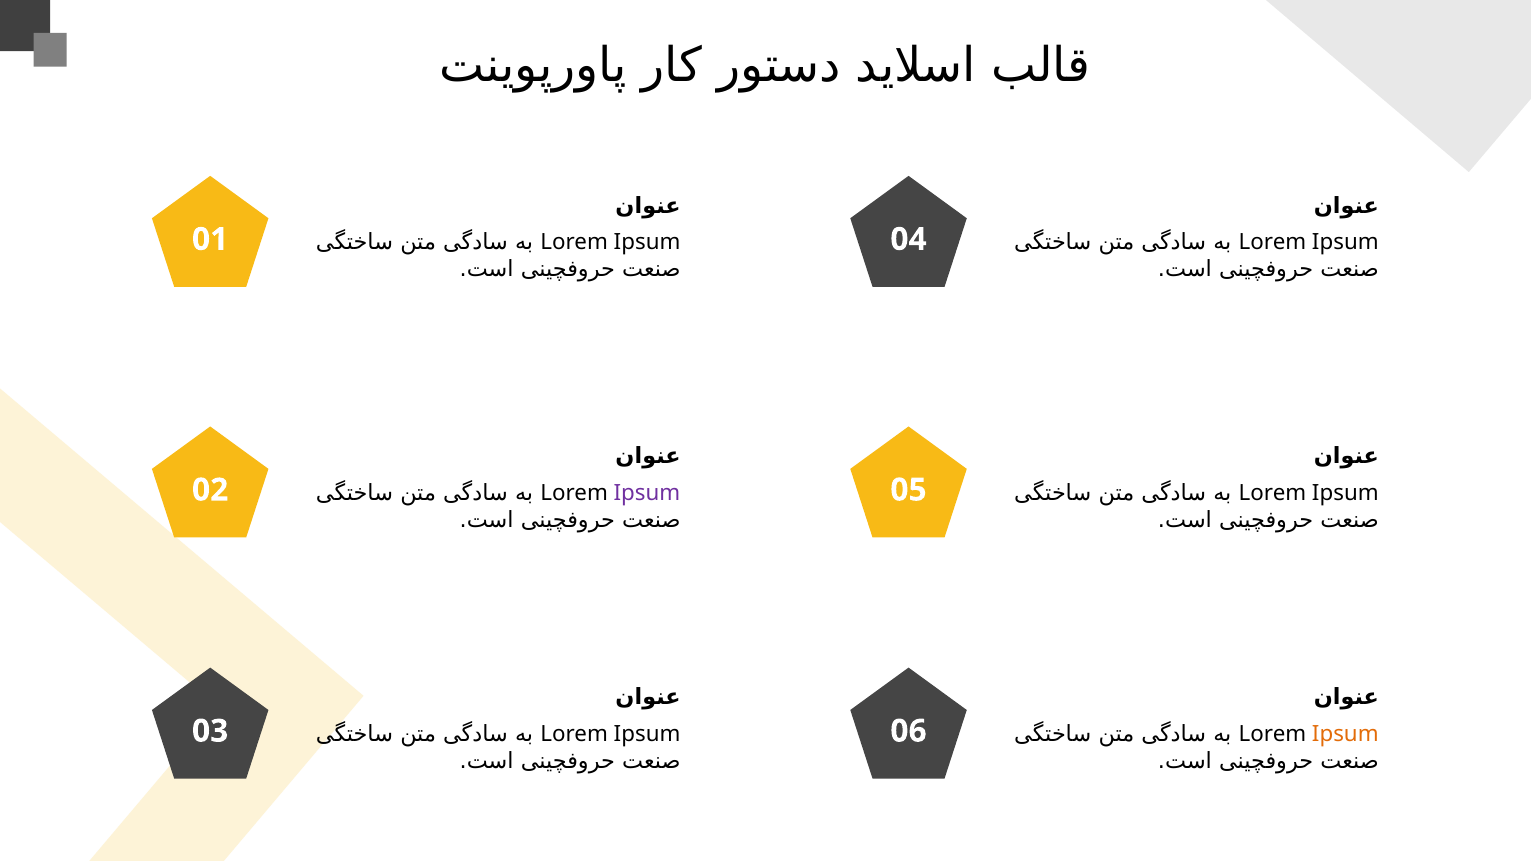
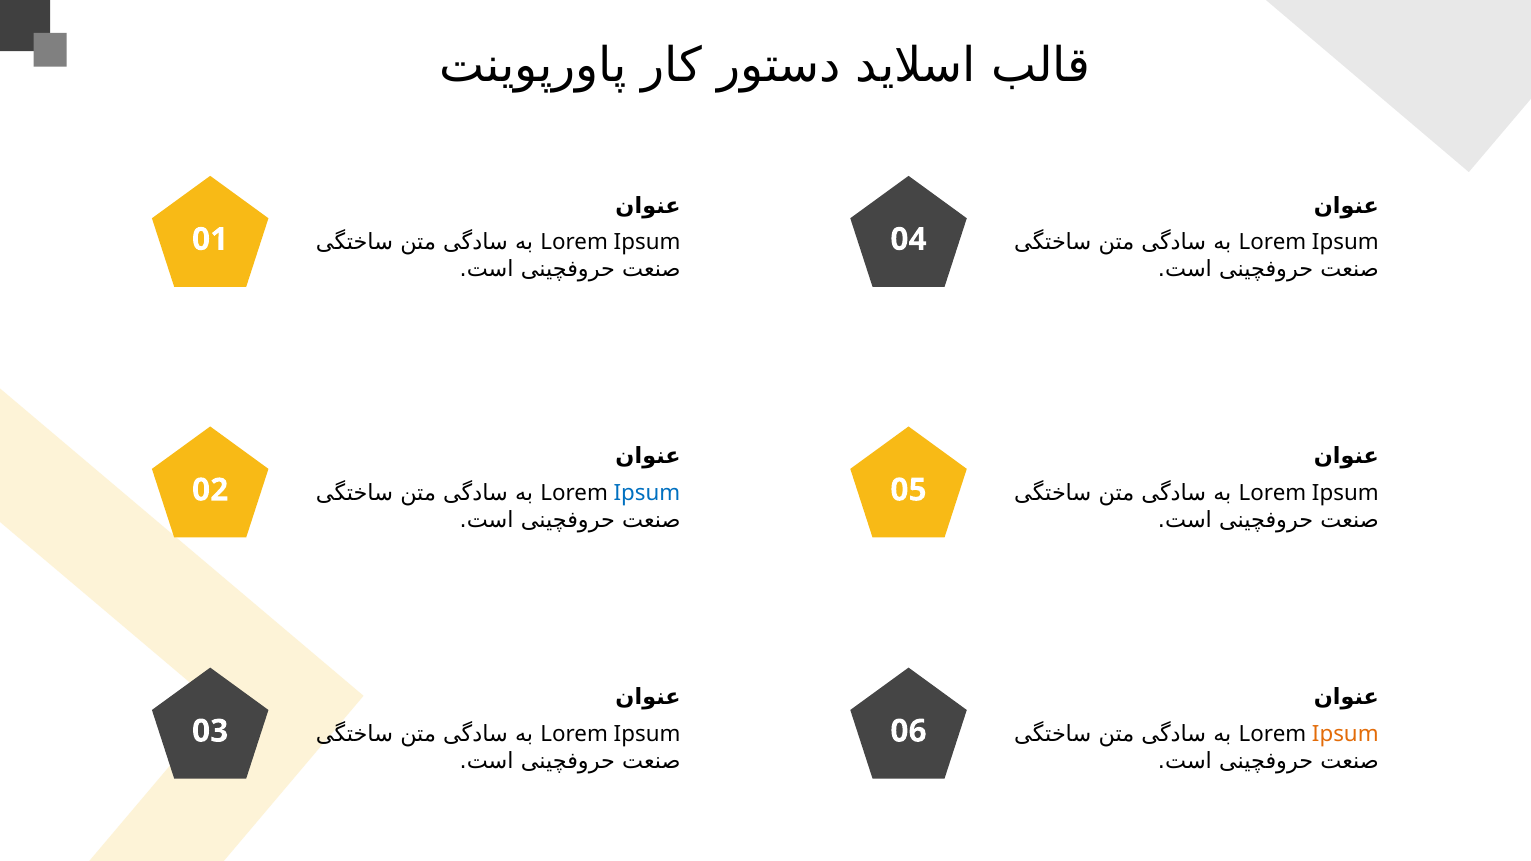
Ipsum at (647, 493) colour: purple -> blue
